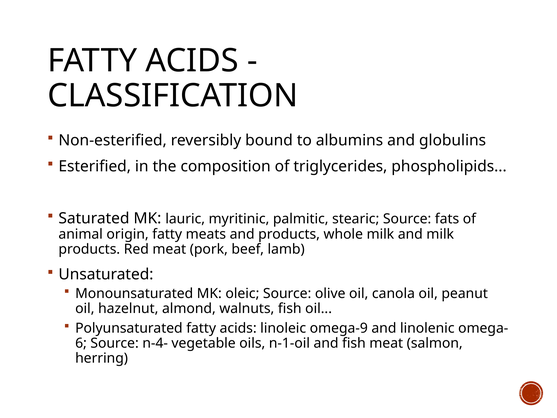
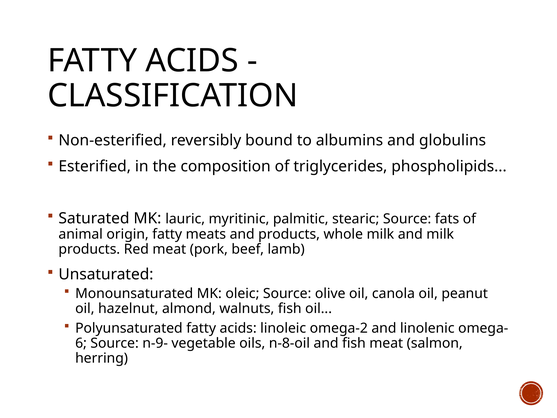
omega-9: omega-9 -> omega-2
n-4-: n-4- -> n-9-
n-1-oil: n-1-oil -> n-8-oil
